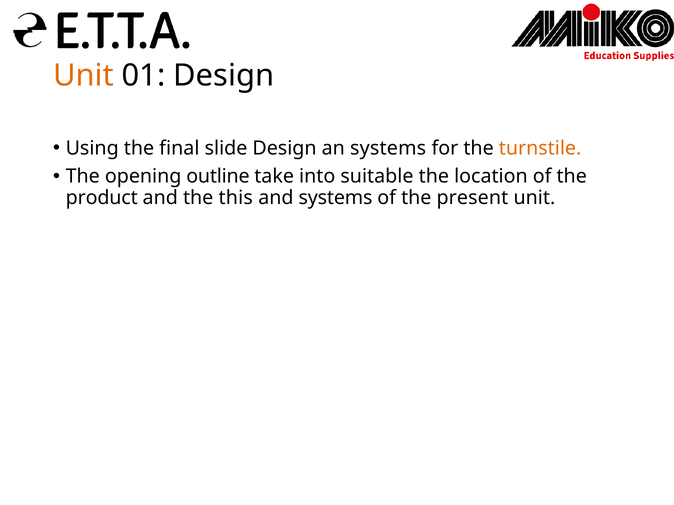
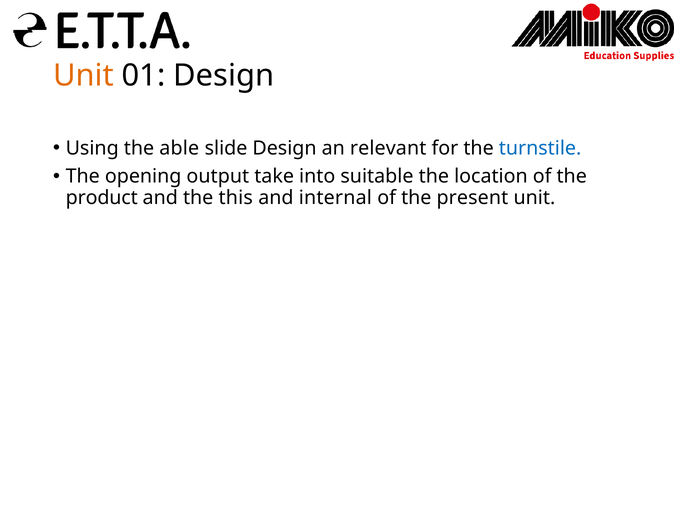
final: final -> able
an systems: systems -> relevant
turnstile colour: orange -> blue
outline: outline -> output
and systems: systems -> internal
